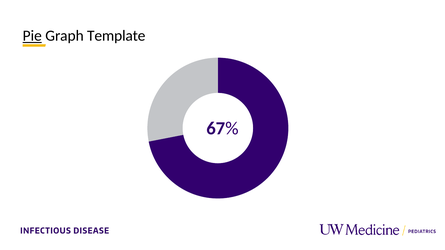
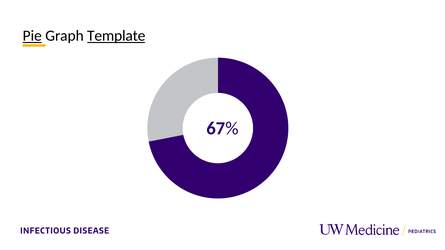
Template underline: none -> present
